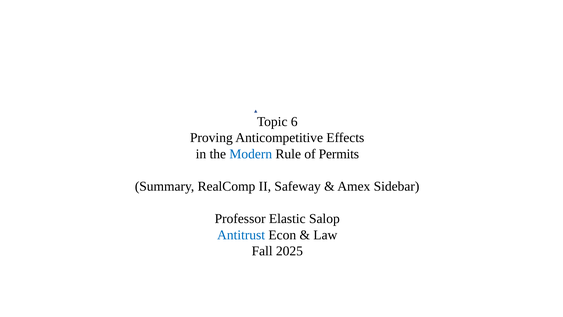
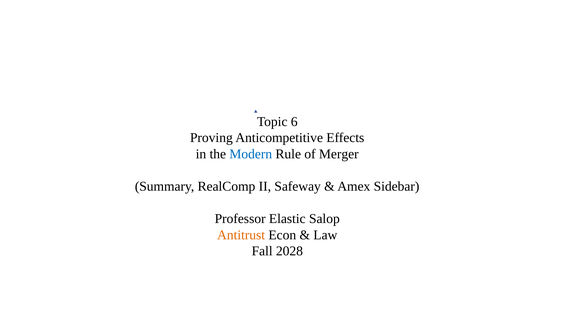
Permits: Permits -> Merger
Antitrust colour: blue -> orange
2025: 2025 -> 2028
